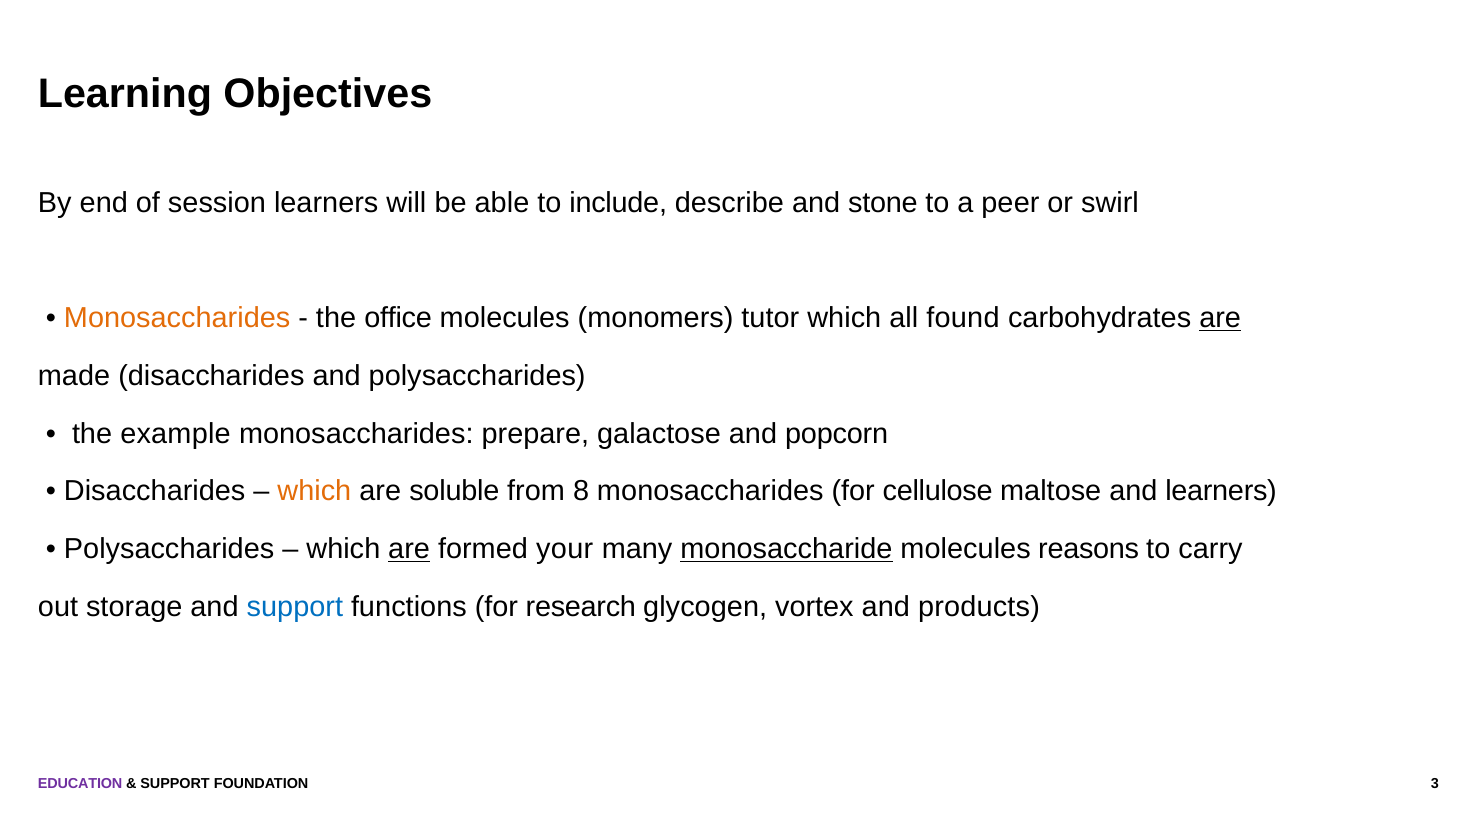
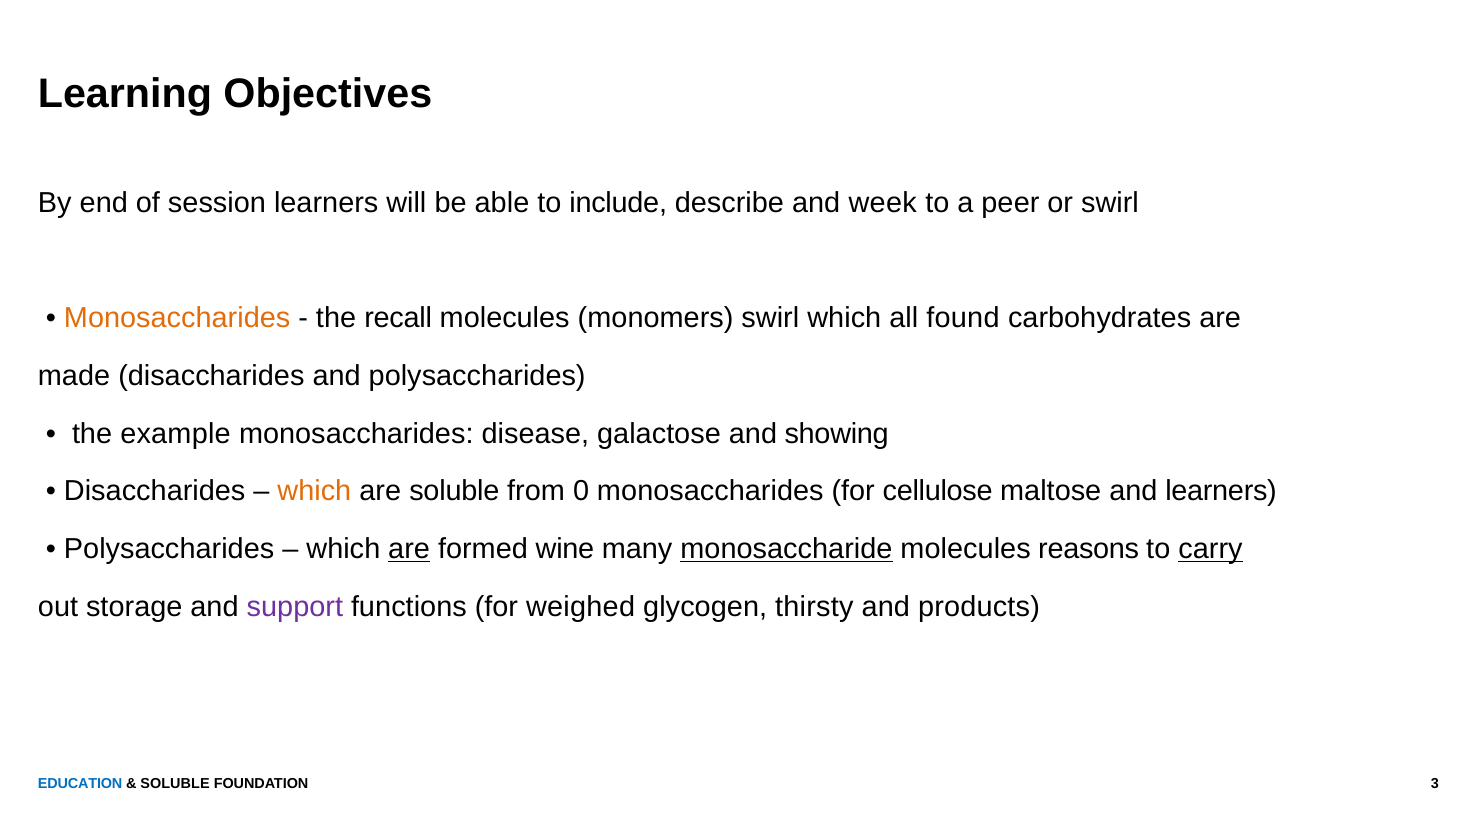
stone: stone -> week
office: office -> recall
monomers tutor: tutor -> swirl
are at (1220, 318) underline: present -> none
prepare: prepare -> disease
popcorn: popcorn -> showing
8: 8 -> 0
your: your -> wine
carry underline: none -> present
support at (295, 607) colour: blue -> purple
research: research -> weighed
vortex: vortex -> thirsty
EDUCATION colour: purple -> blue
SUPPORT at (175, 783): SUPPORT -> SOLUBLE
